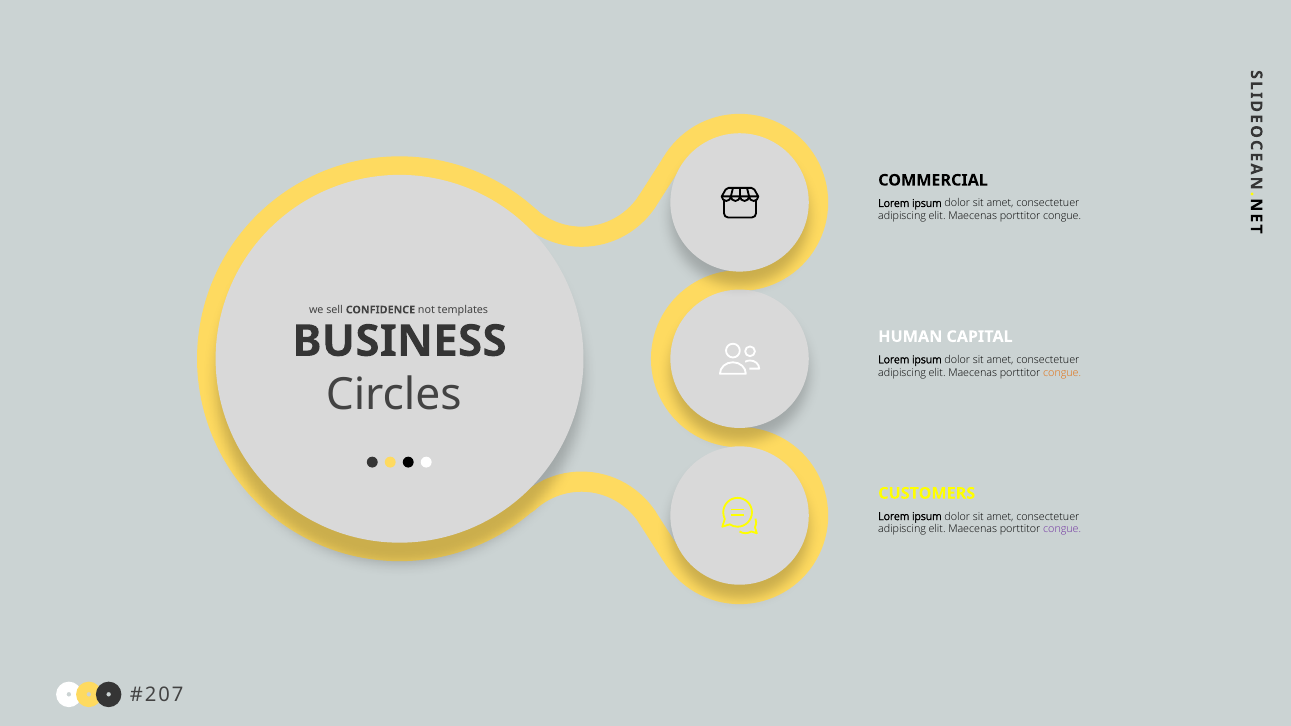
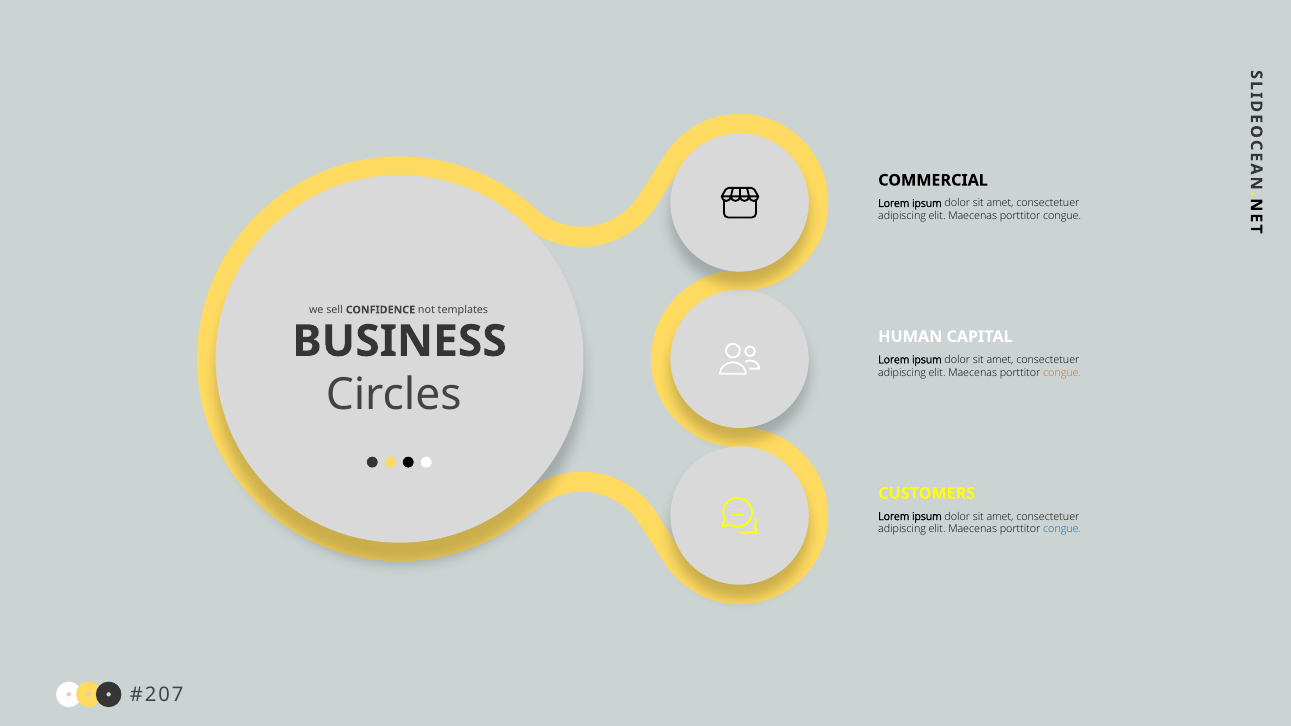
congue at (1062, 530) colour: purple -> blue
